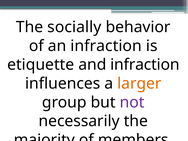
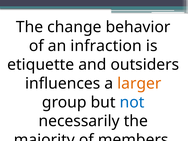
socially: socially -> change
and infraction: infraction -> outsiders
not colour: purple -> blue
